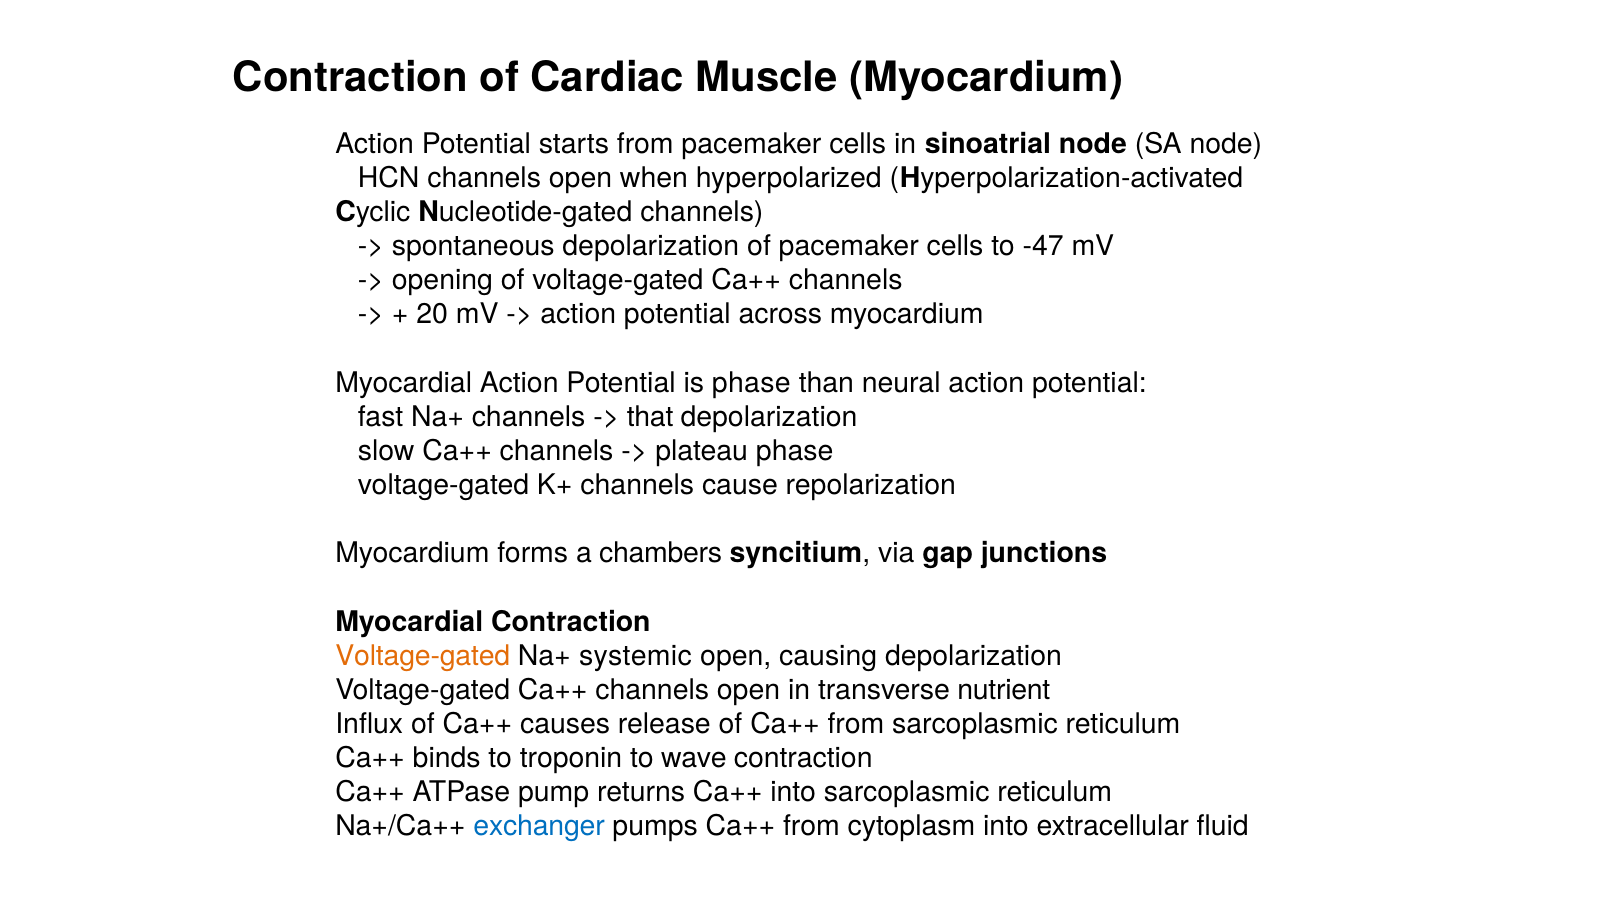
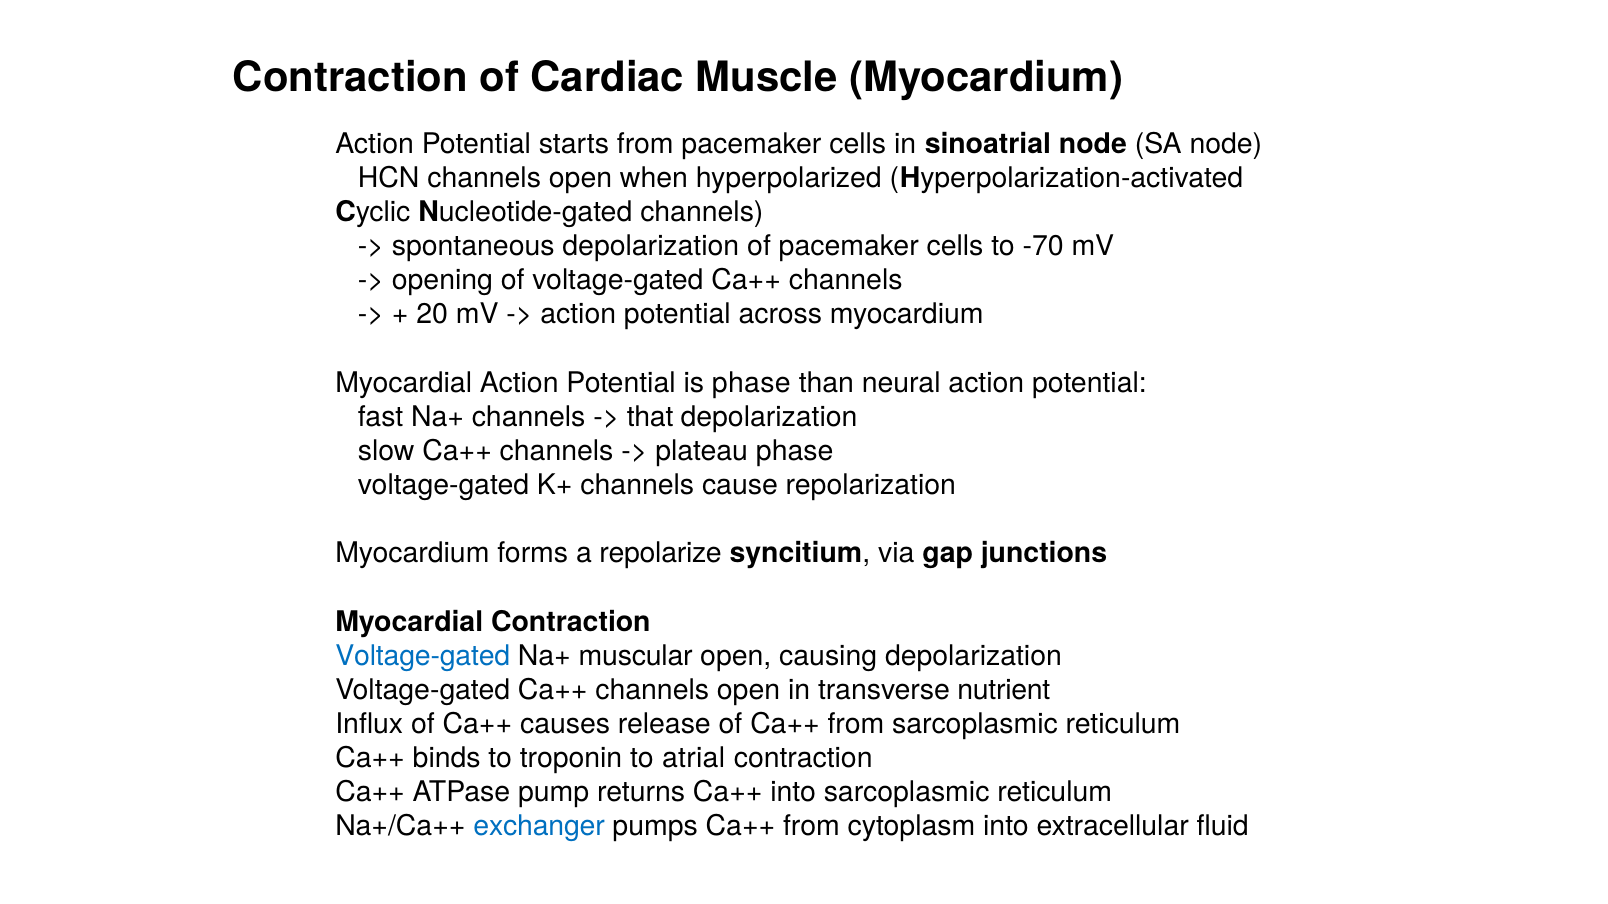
-47: -47 -> -70
chambers: chambers -> repolarize
Voltage-gated at (423, 656) colour: orange -> blue
systemic: systemic -> muscular
wave: wave -> atrial
